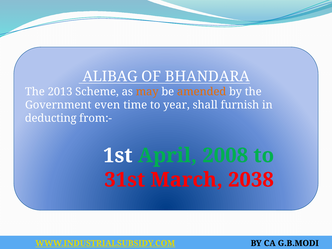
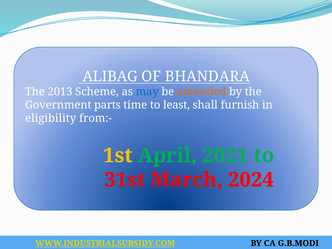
may colour: orange -> blue
even: even -> parts
year: year -> least
deducting: deducting -> eligibility
1st colour: white -> yellow
2008: 2008 -> 2021
2038: 2038 -> 2024
